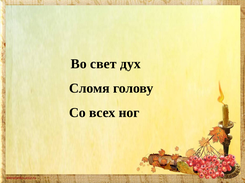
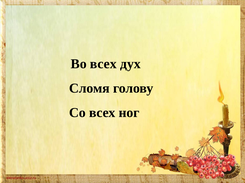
Во свет: свет -> всех
